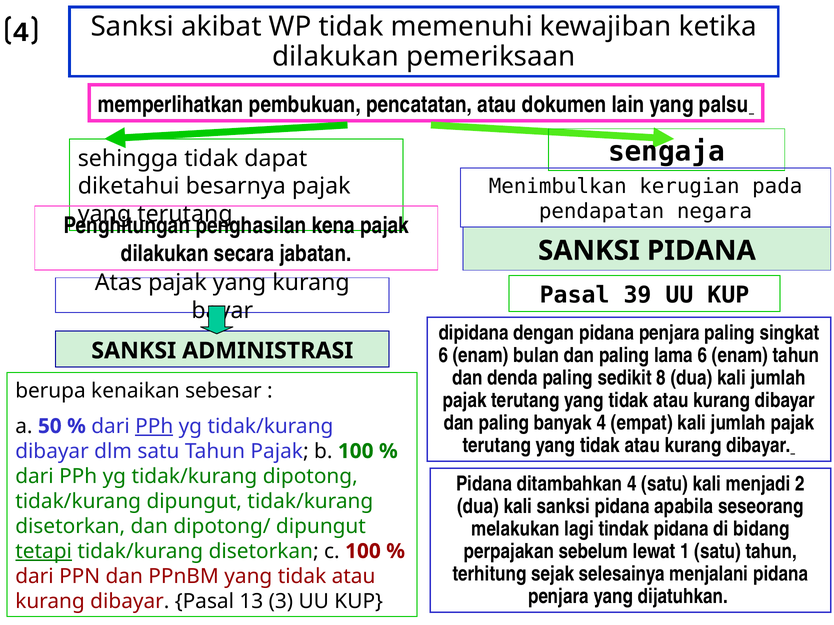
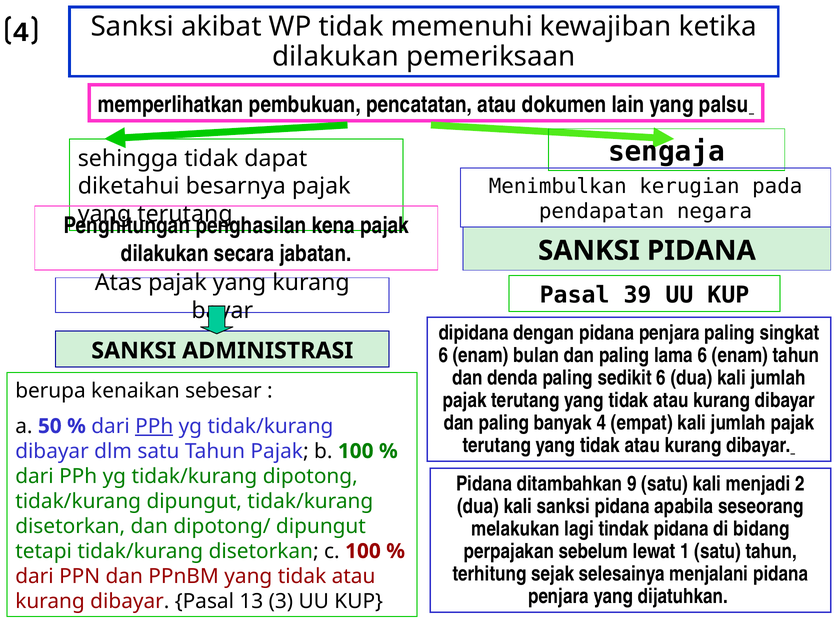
sedikit 8: 8 -> 6
ditambahkan 4: 4 -> 9
tetapi underline: present -> none
